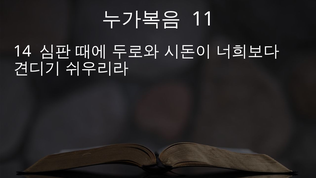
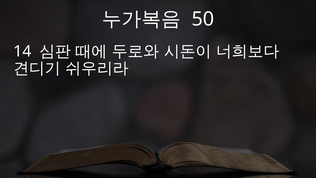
11: 11 -> 50
